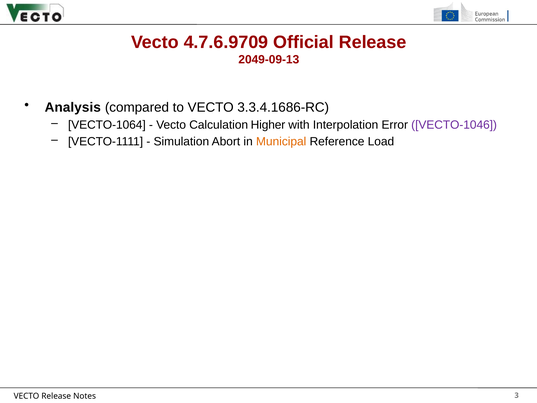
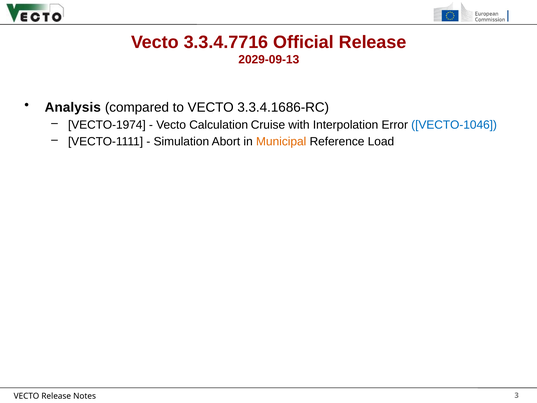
4.7.6.9709: 4.7.6.9709 -> 3.3.4.7716
2049-09-13: 2049-09-13 -> 2029-09-13
VECTO-1064: VECTO-1064 -> VECTO-1974
Higher: Higher -> Cruise
VECTO-1046 colour: purple -> blue
